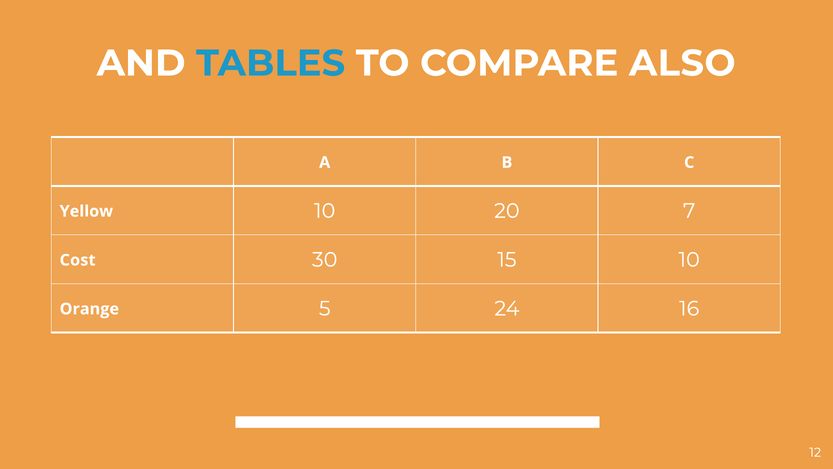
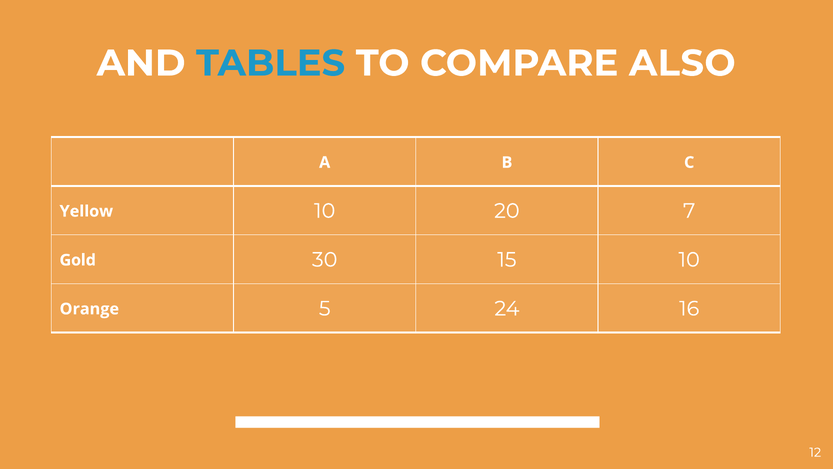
Cost: Cost -> Gold
